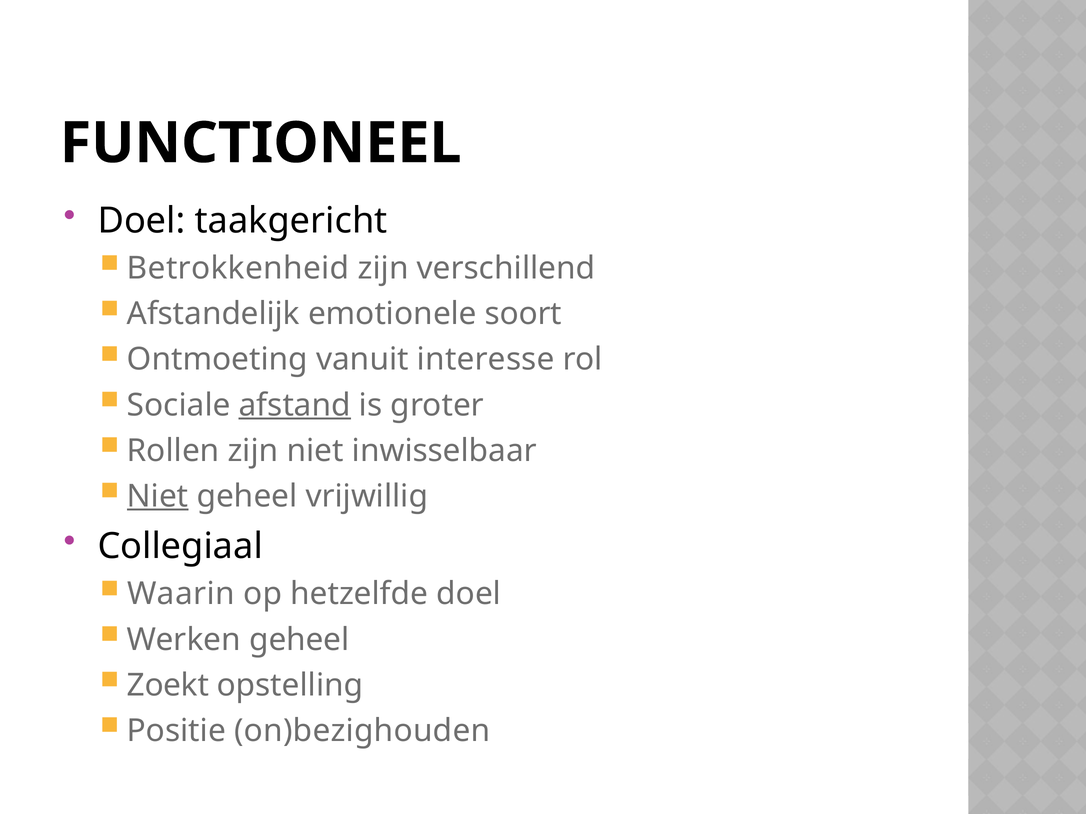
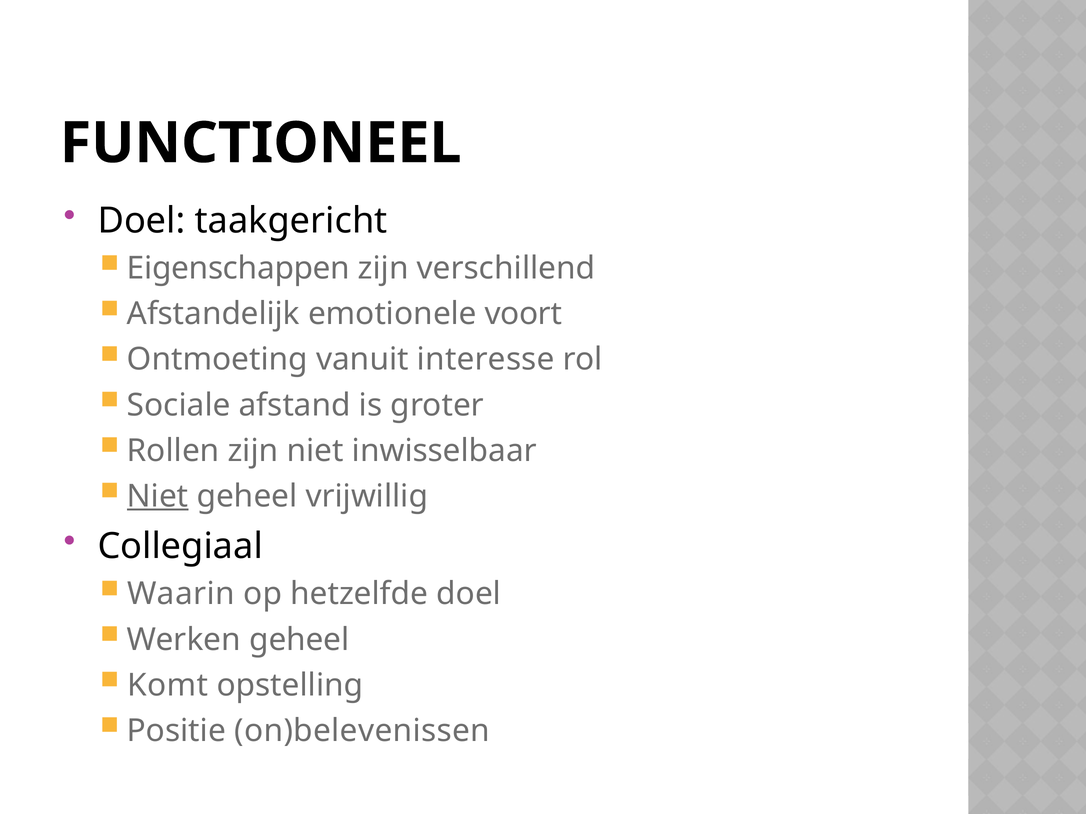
Betrokkenheid: Betrokkenheid -> Eigenschappen
soort: soort -> voort
afstand underline: present -> none
Zoekt: Zoekt -> Komt
on)bezighouden: on)bezighouden -> on)belevenissen
